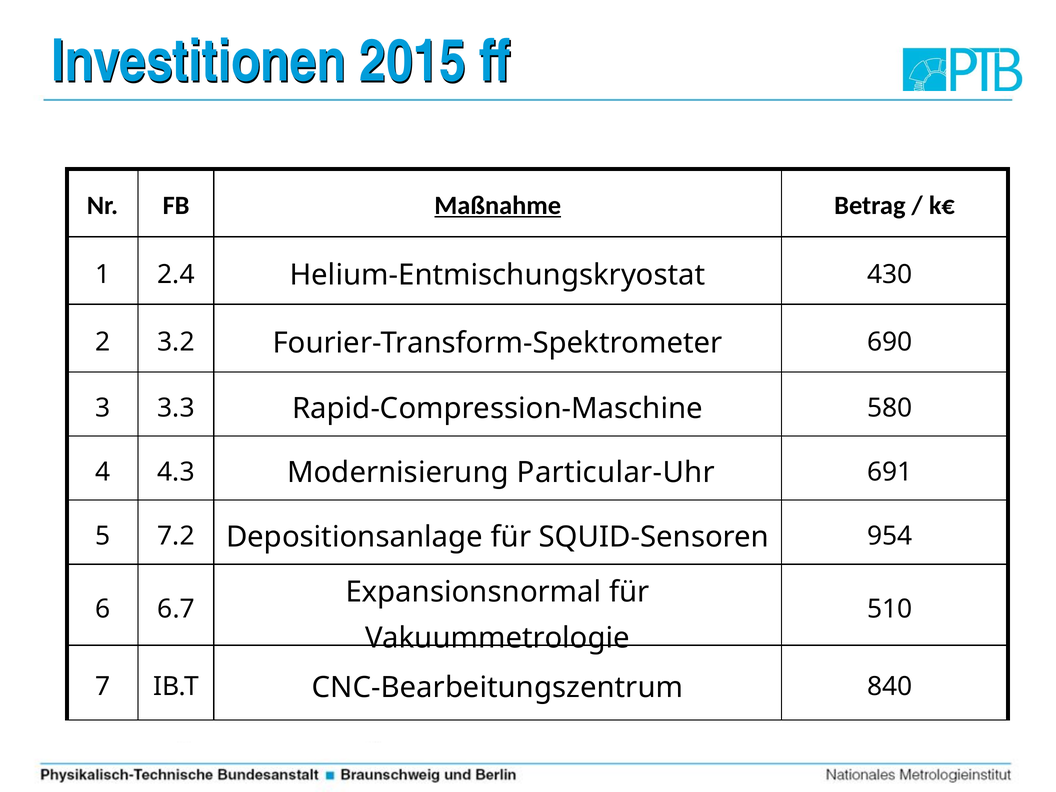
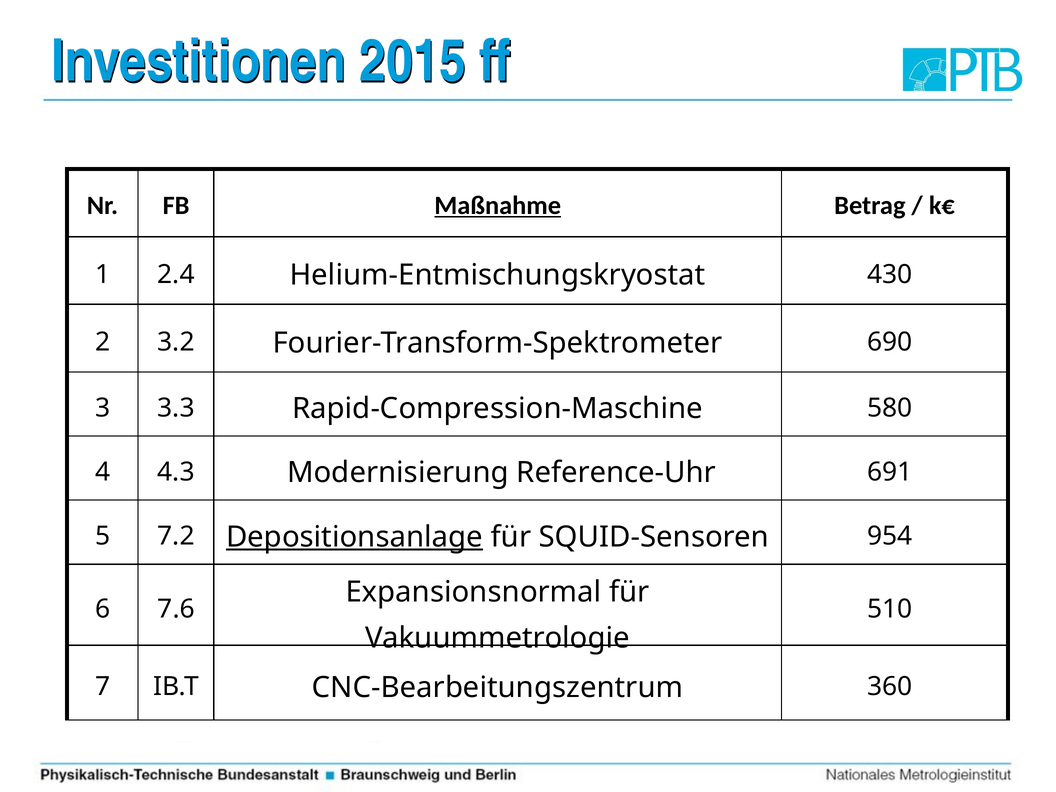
Particular-Uhr: Particular-Uhr -> Reference-Uhr
Depositionsanlage underline: none -> present
6.7: 6.7 -> 7.6
840: 840 -> 360
